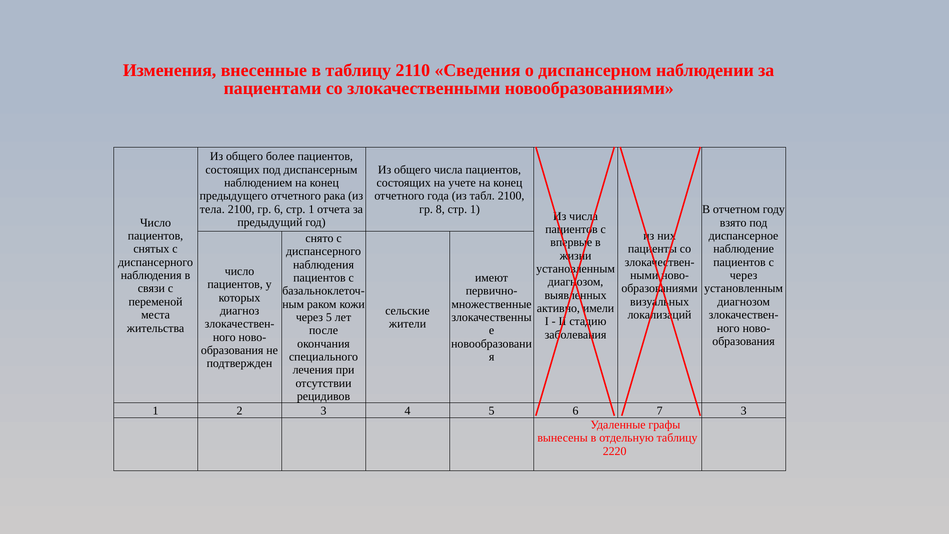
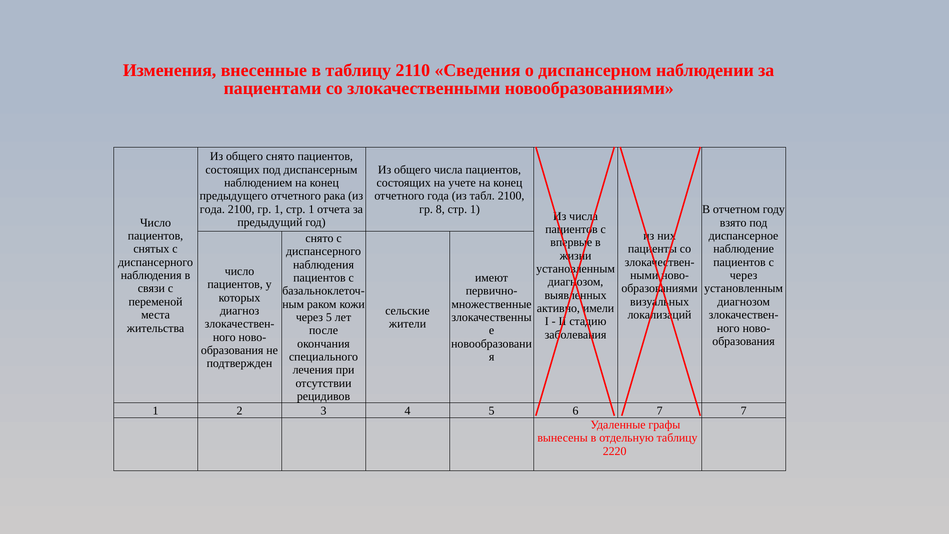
общего более: более -> снято
тела at (212, 209): тела -> года
гр 6: 6 -> 1
7 3: 3 -> 7
